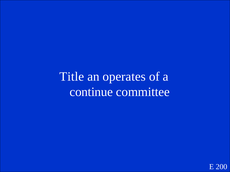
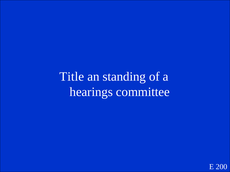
operates: operates -> standing
continue: continue -> hearings
